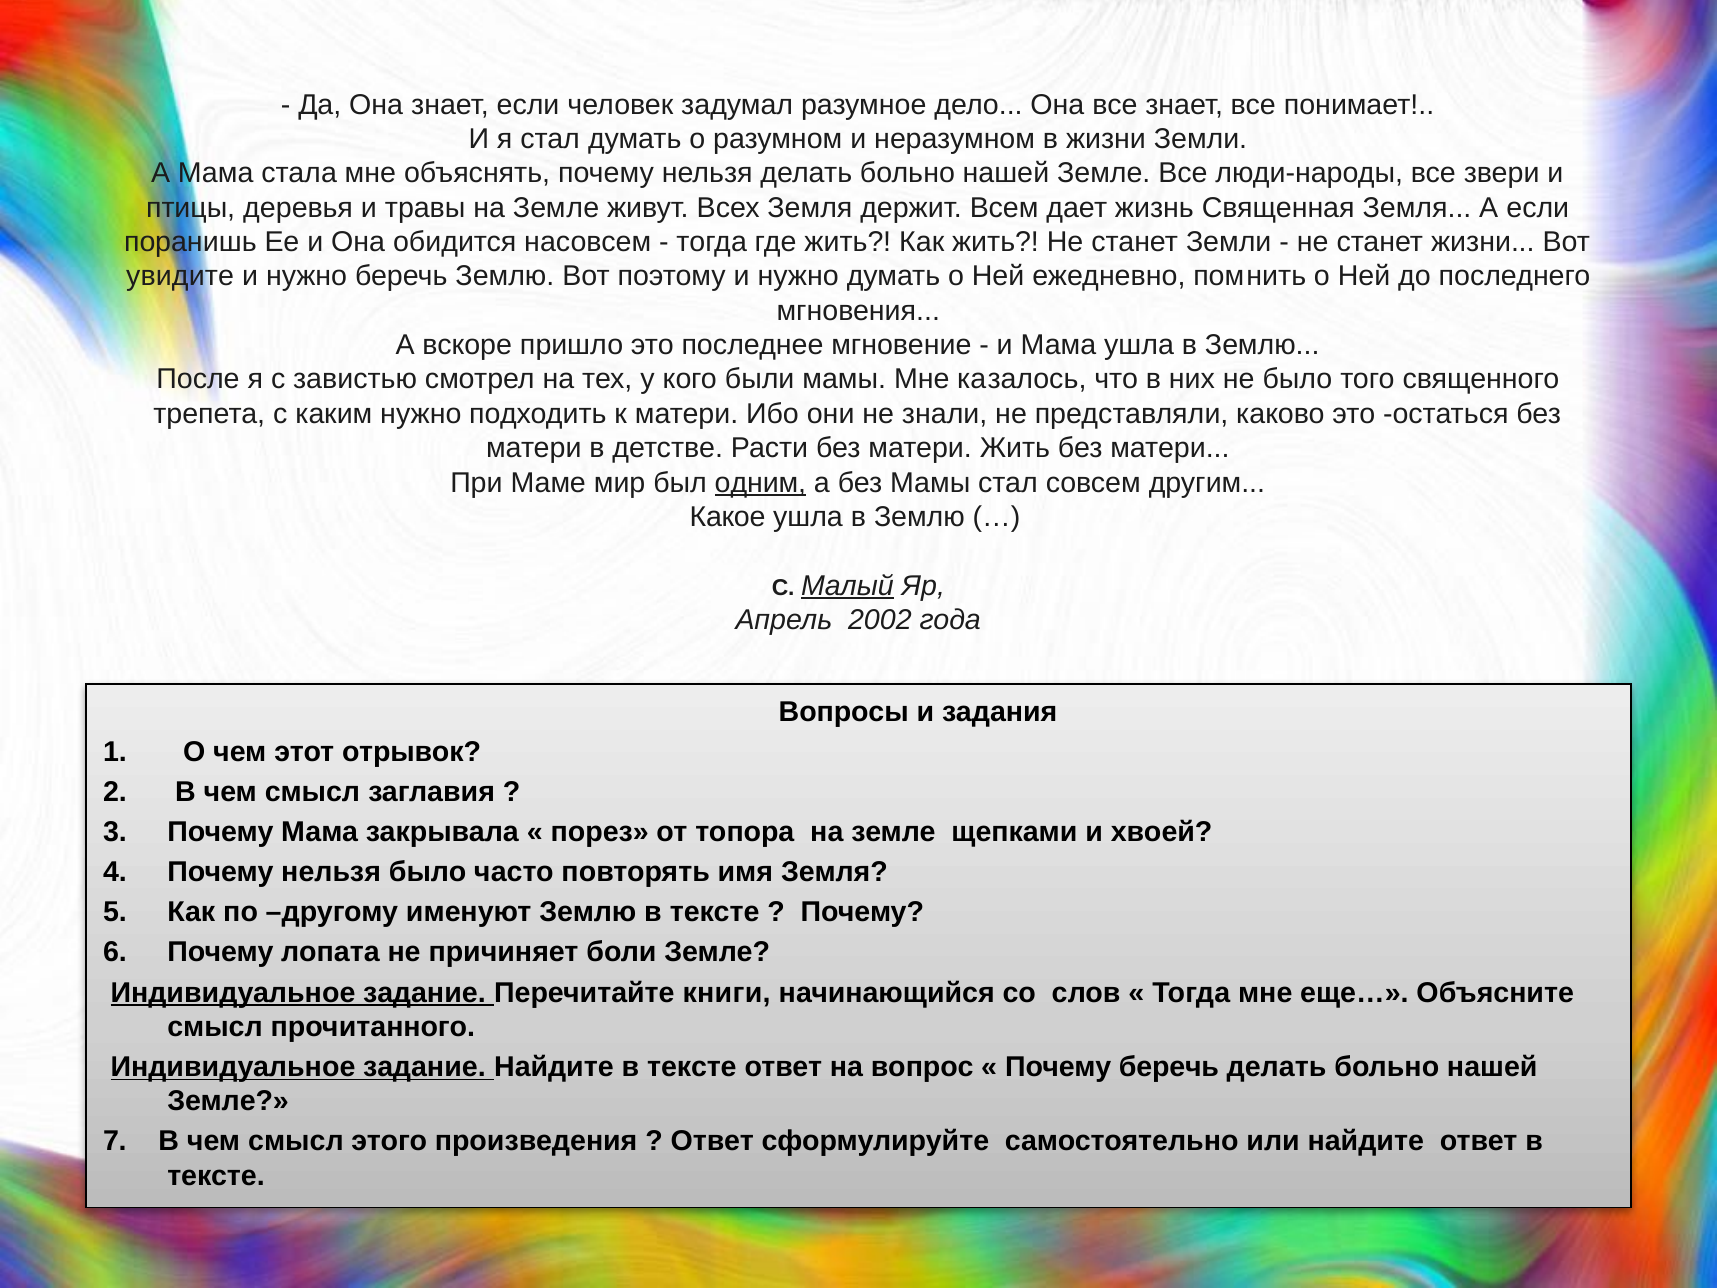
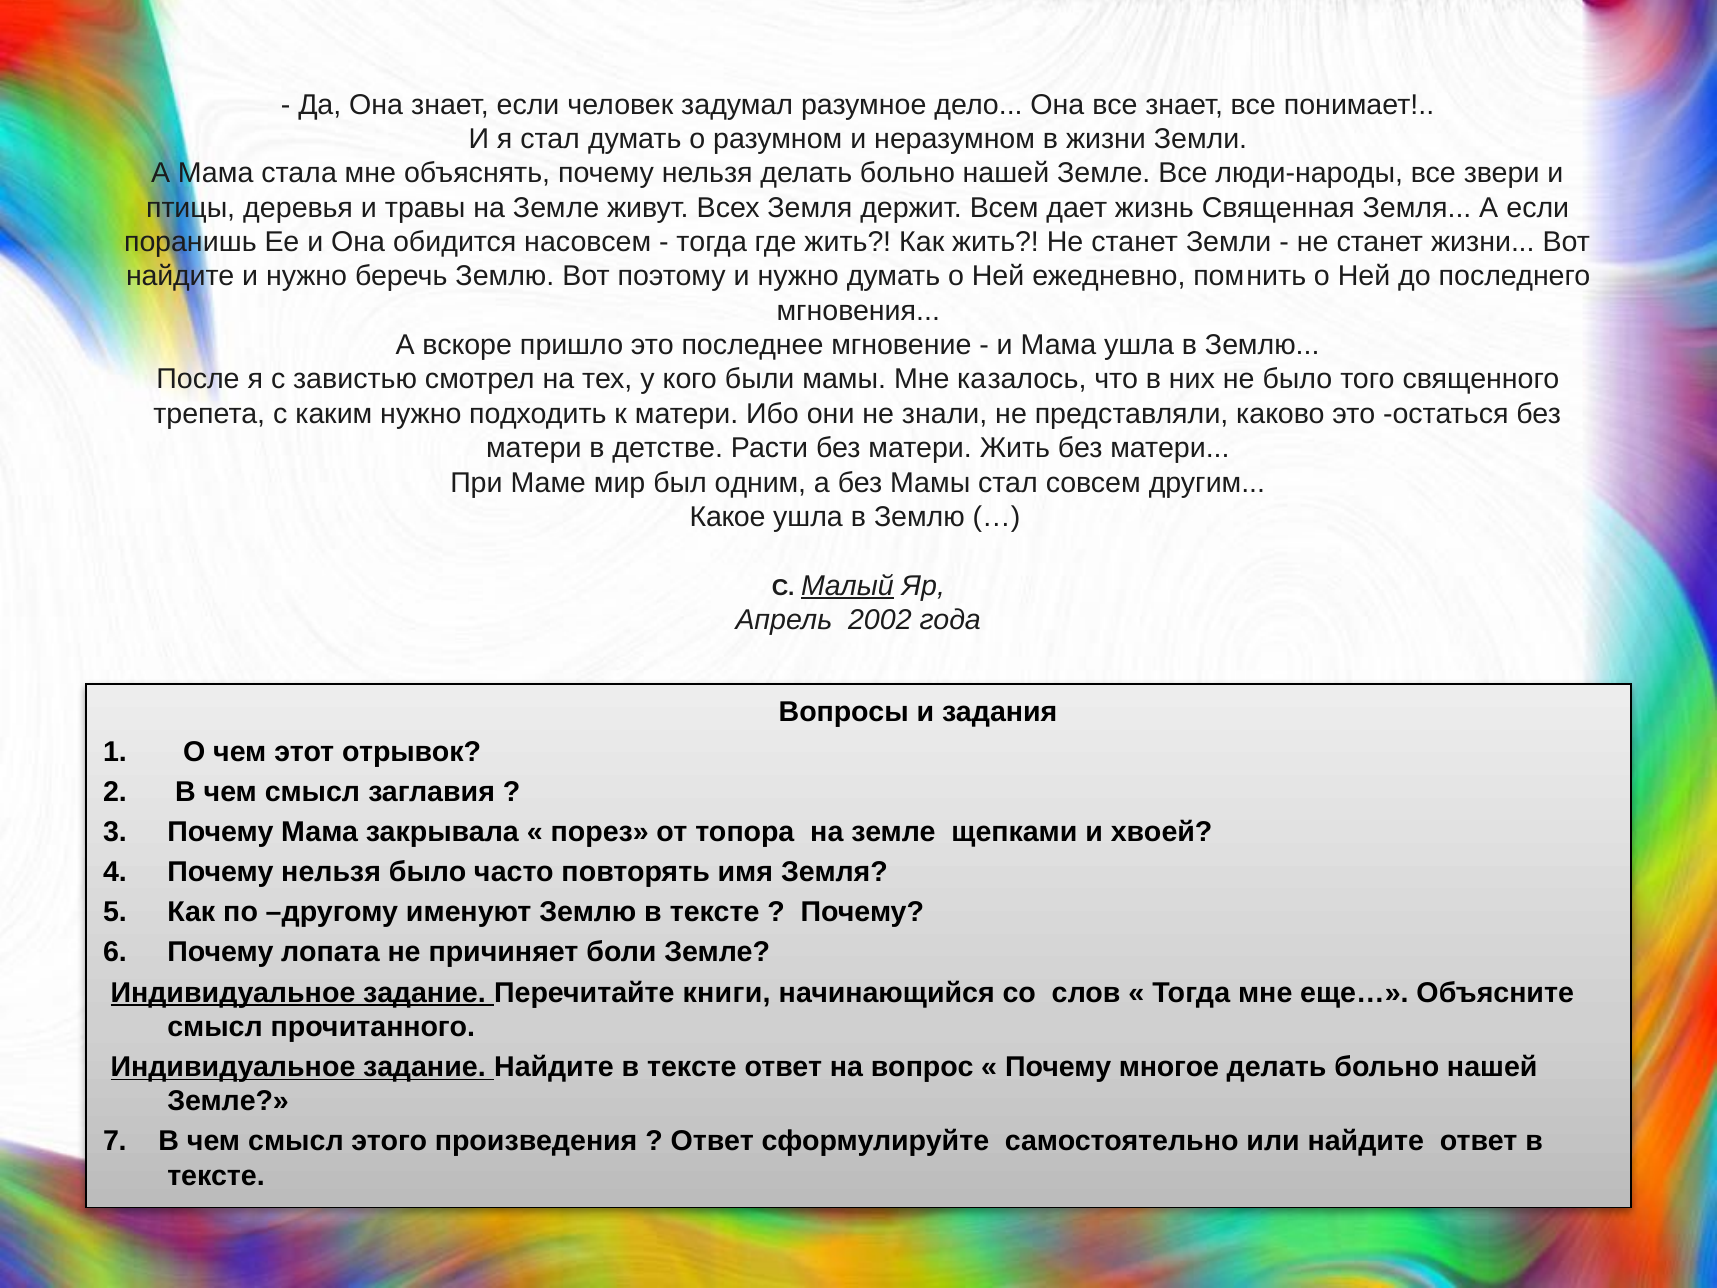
увидите at (180, 276): увидите -> найдите
одним underline: present -> none
Почему беречь: беречь -> многое
